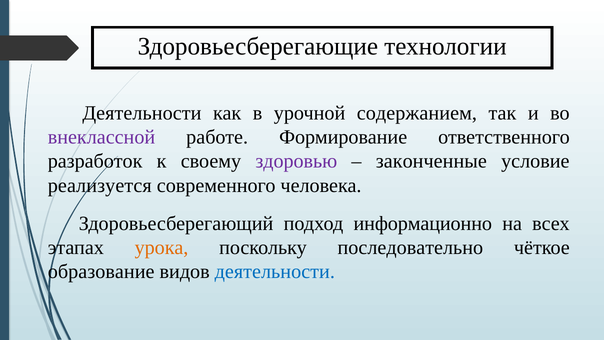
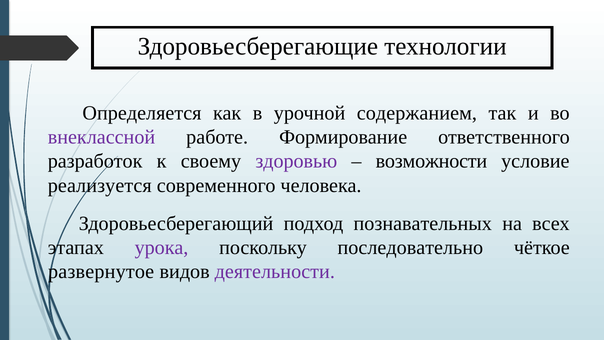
Деятельности at (142, 113): Деятельности -> Определяется
законченные: законченные -> возможности
информационно: информационно -> познавательных
урока colour: orange -> purple
образование: образование -> развернутое
деятельности at (275, 272) colour: blue -> purple
